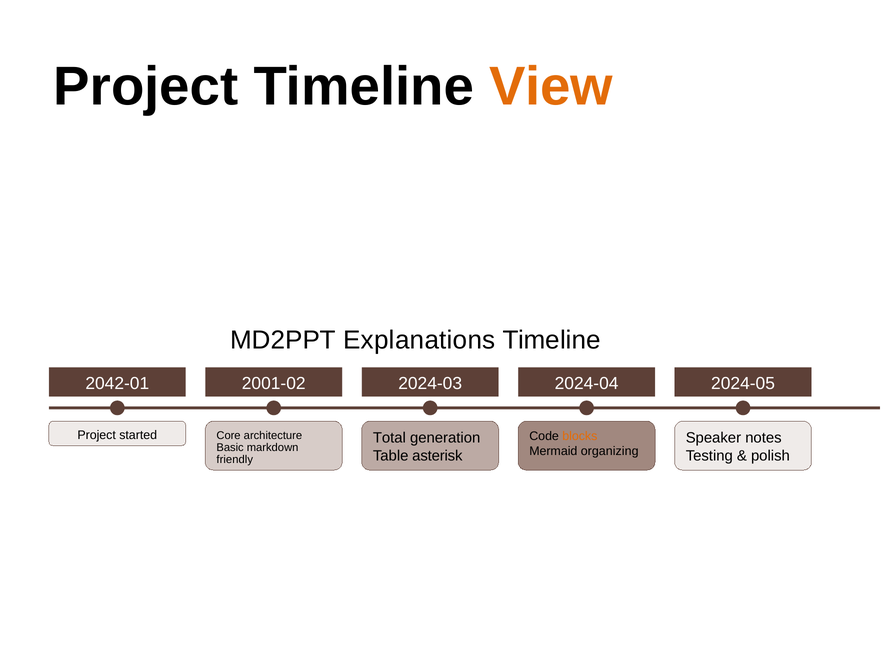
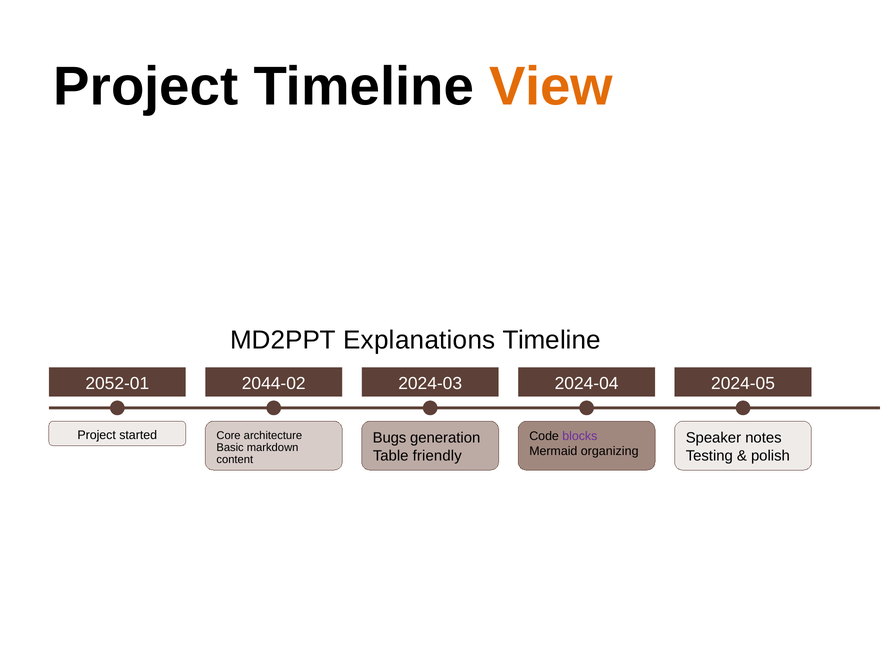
2042-01: 2042-01 -> 2052-01
2001-02: 2001-02 -> 2044-02
blocks colour: orange -> purple
Total: Total -> Bugs
asterisk: asterisk -> friendly
friendly: friendly -> content
